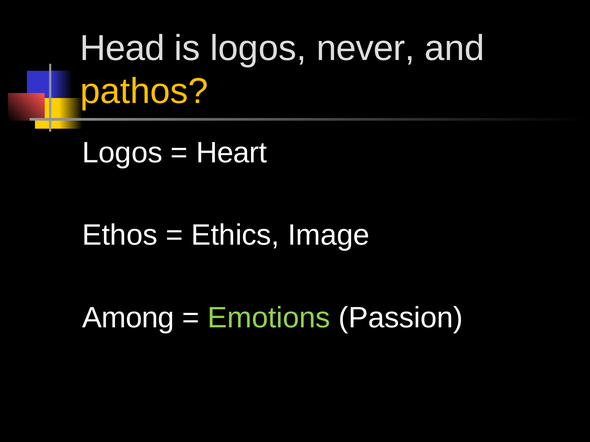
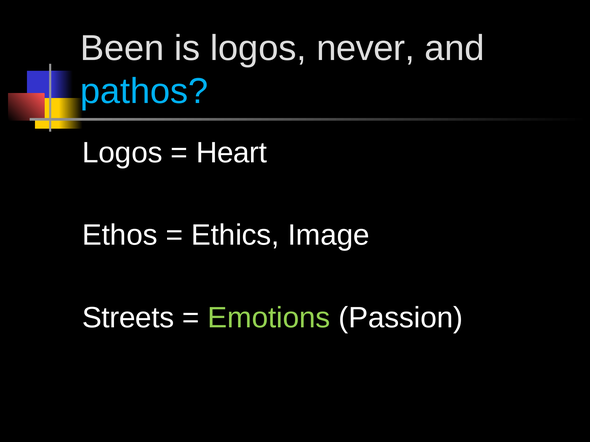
Head: Head -> Been
pathos colour: yellow -> light blue
Among: Among -> Streets
